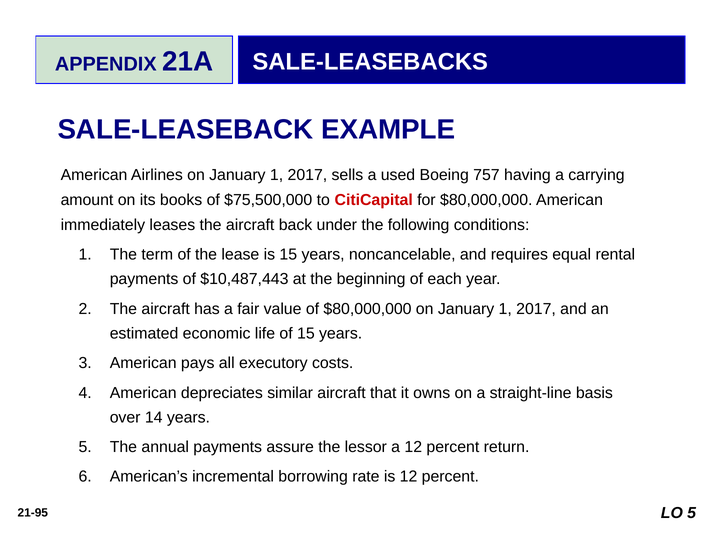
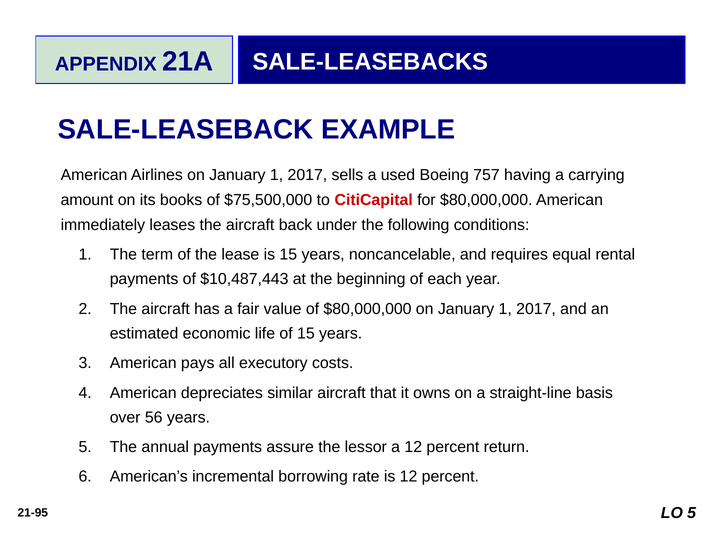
14: 14 -> 56
